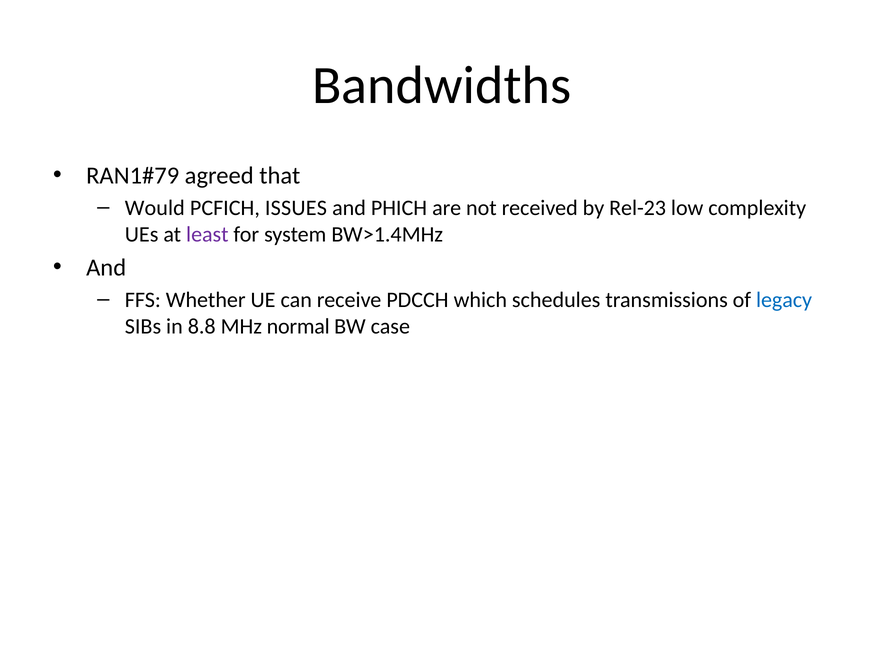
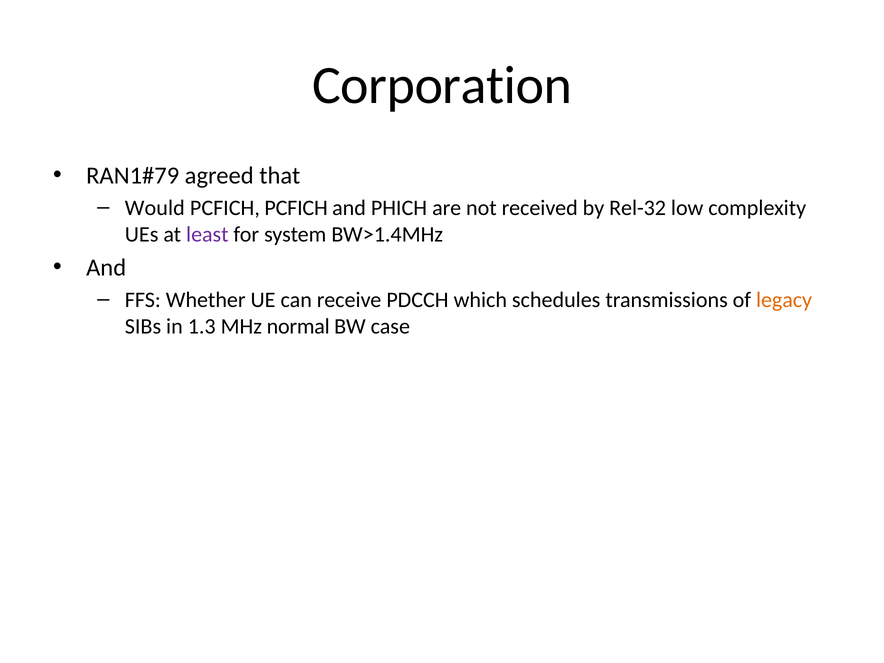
Bandwidths: Bandwidths -> Corporation
PCFICH ISSUES: ISSUES -> PCFICH
Rel-23: Rel-23 -> Rel-32
legacy colour: blue -> orange
8.8: 8.8 -> 1.3
